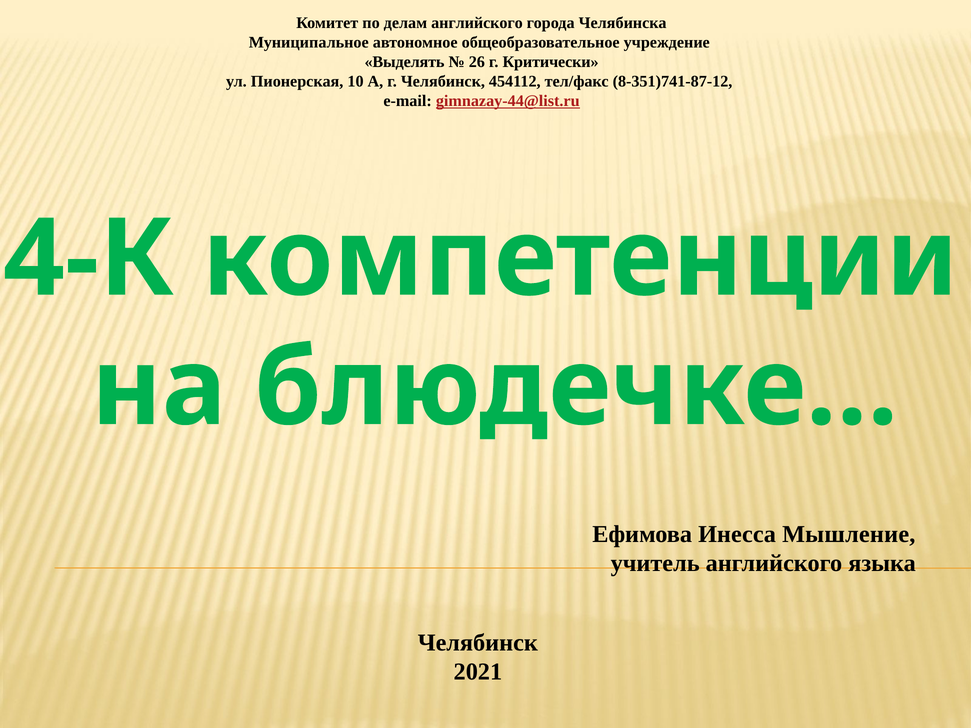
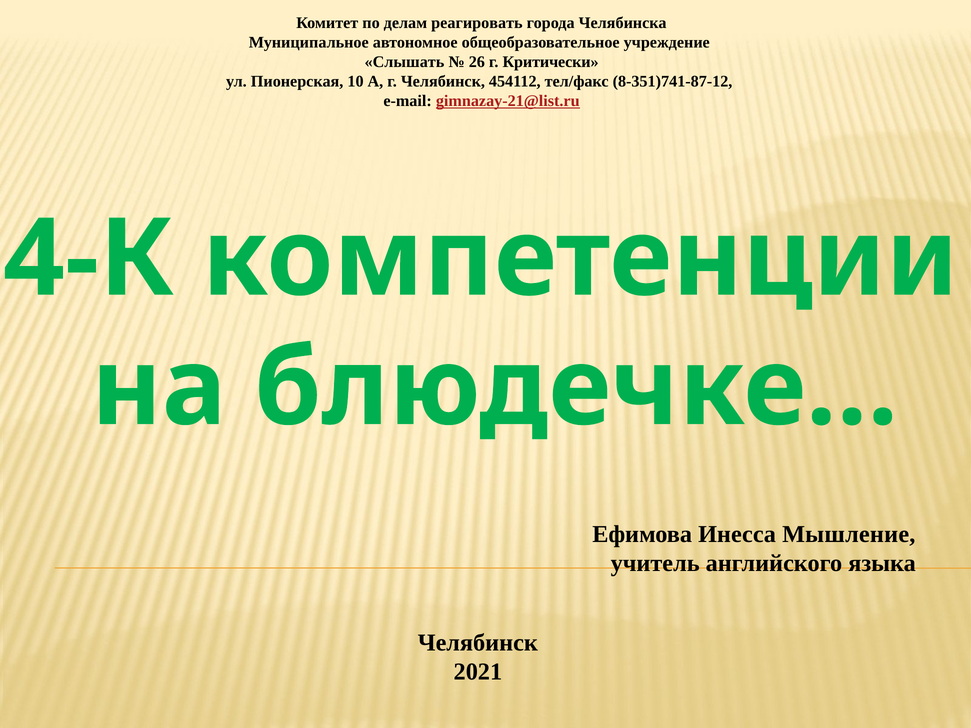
делам английского: английского -> реагировать
Выделять: Выделять -> Слышать
gimnazay-44@list.ru: gimnazay-44@list.ru -> gimnazay-21@list.ru
